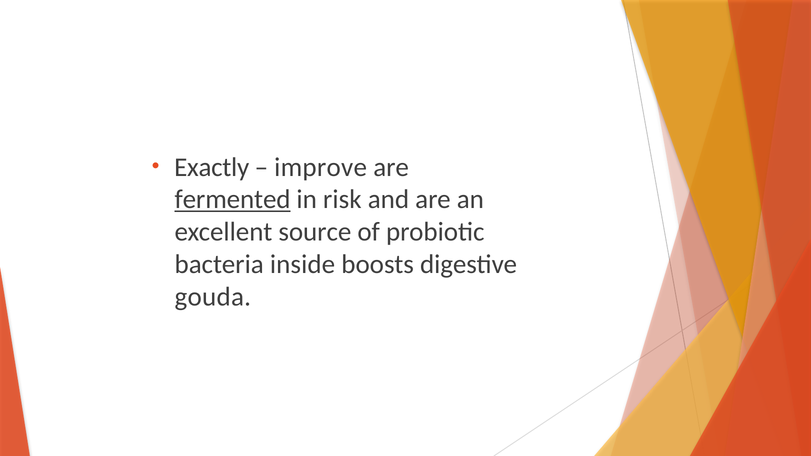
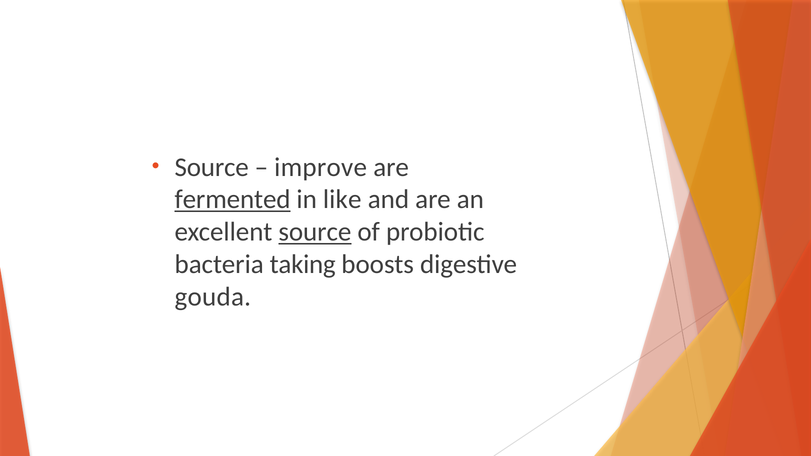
Exactly at (212, 167): Exactly -> Source
risk: risk -> like
source at (315, 232) underline: none -> present
inside: inside -> taking
